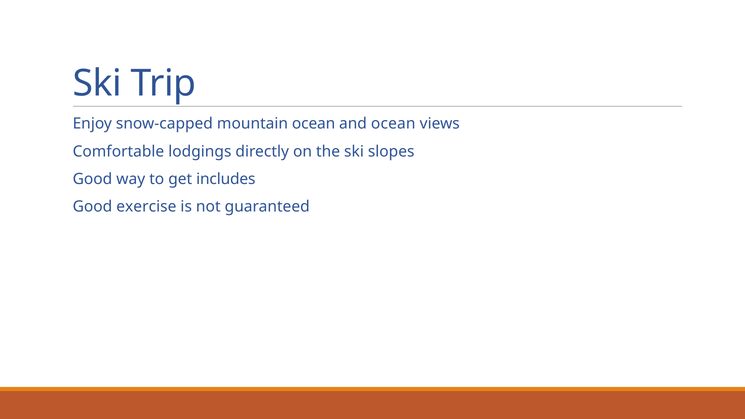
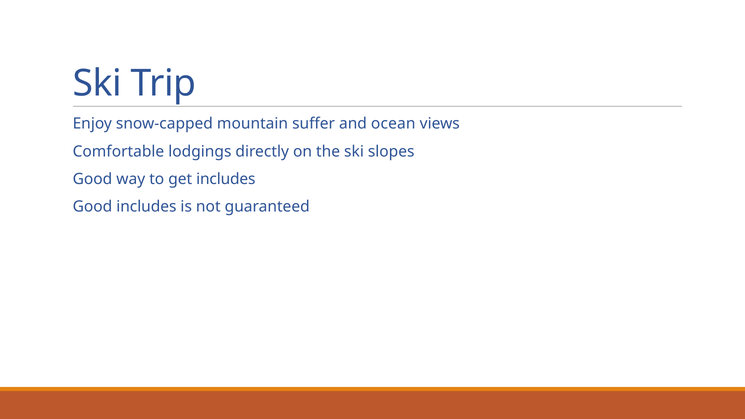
mountain ocean: ocean -> suffer
Good exercise: exercise -> includes
